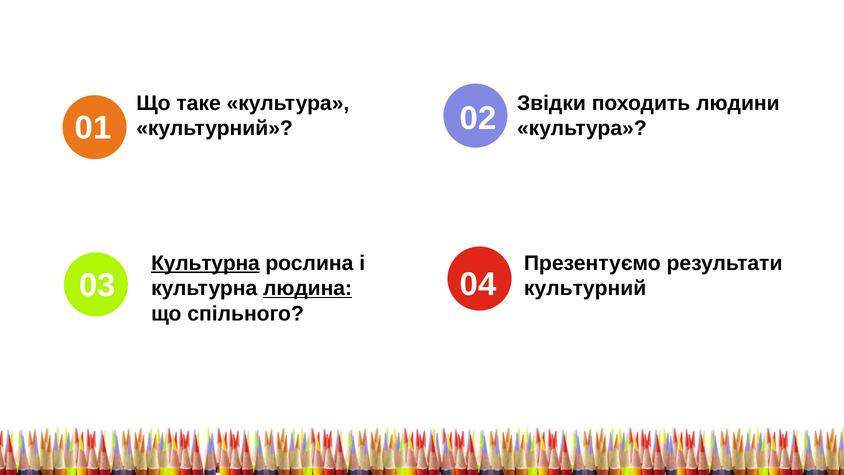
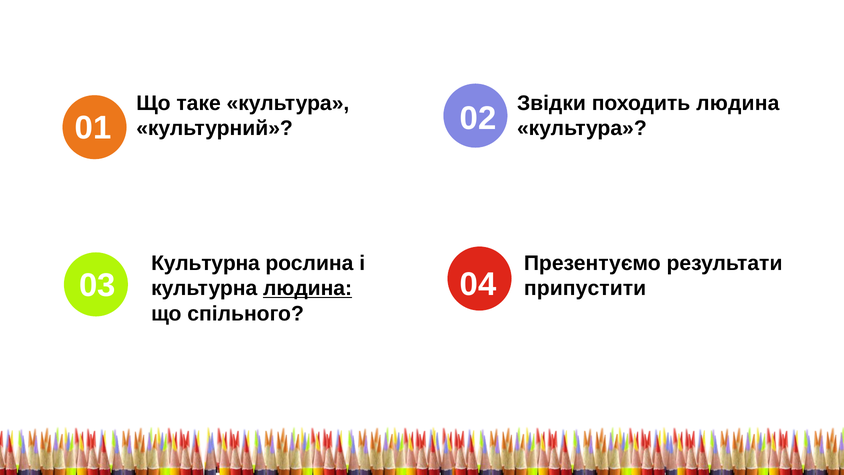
походить людини: людини -> людина
Культурна at (205, 263) underline: present -> none
культурний at (585, 288): культурний -> припустити
